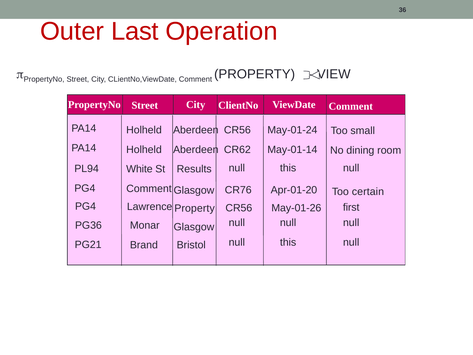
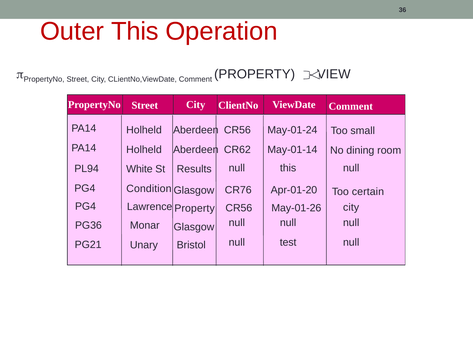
Outer Last: Last -> This
Comment at (149, 189): Comment -> Condition
first at (351, 207): first -> city
null this: this -> test
Brand: Brand -> Unary
